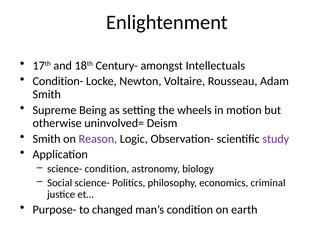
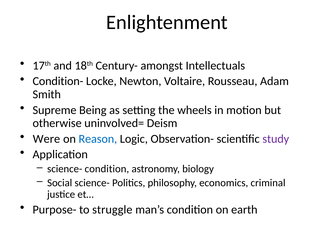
Smith at (47, 139): Smith -> Were
Reason colour: purple -> blue
changed: changed -> struggle
